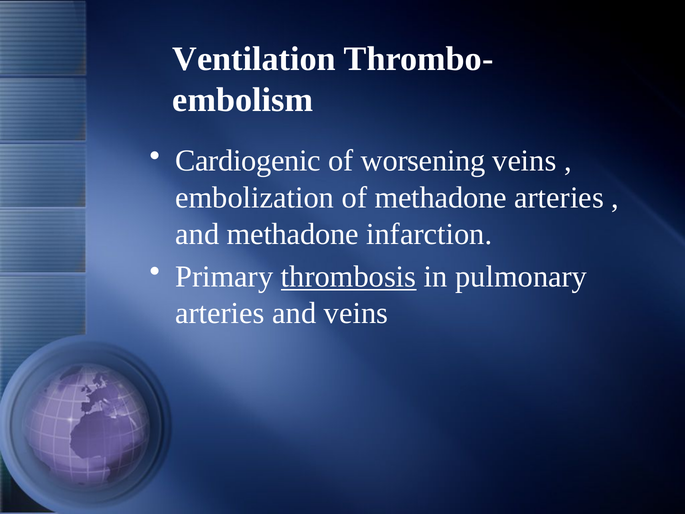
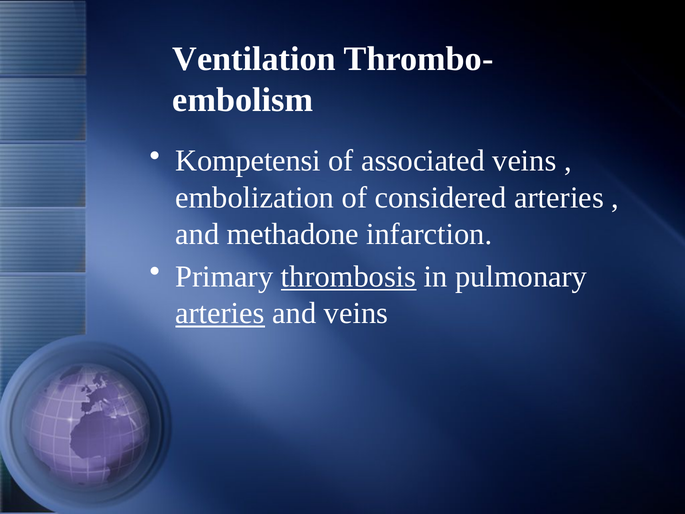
Cardiogenic: Cardiogenic -> Kompetensi
worsening: worsening -> associated
of methadone: methadone -> considered
arteries at (220, 313) underline: none -> present
